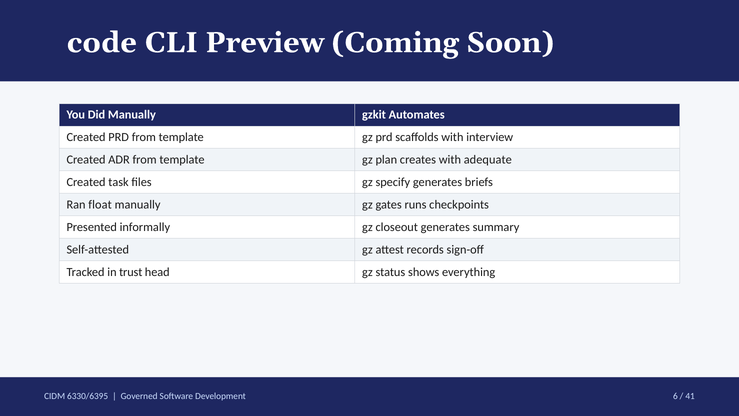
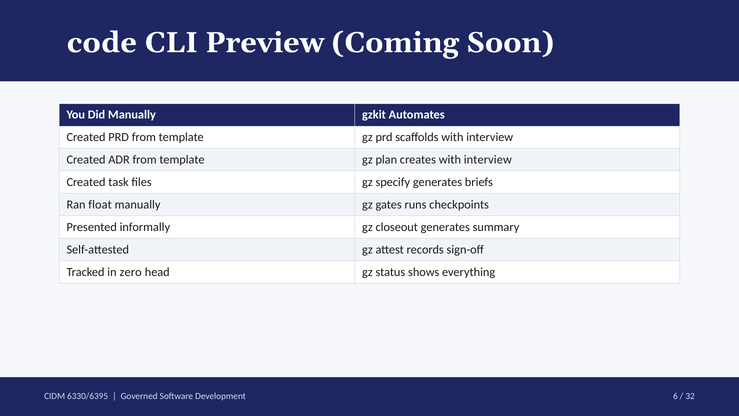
creates with adequate: adequate -> interview
trust: trust -> zero
41: 41 -> 32
